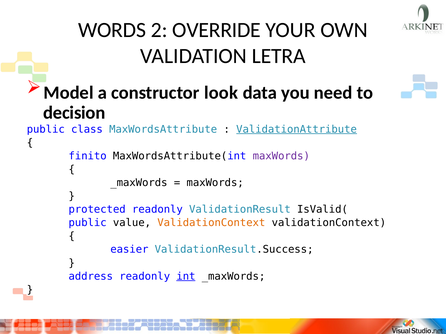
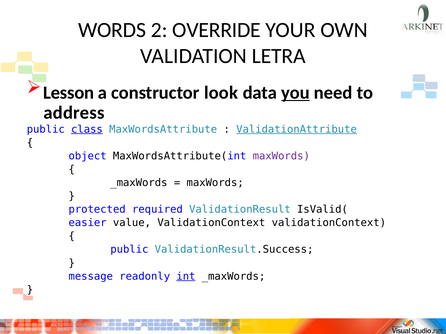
Model: Model -> Lesson
you underline: none -> present
decision: decision -> address
class underline: none -> present
finito: finito -> object
protected readonly: readonly -> required
public at (88, 223): public -> easier
ValidationContext at (211, 223) colour: orange -> black
easier at (129, 250): easier -> public
address: address -> message
